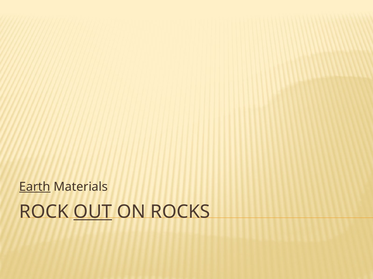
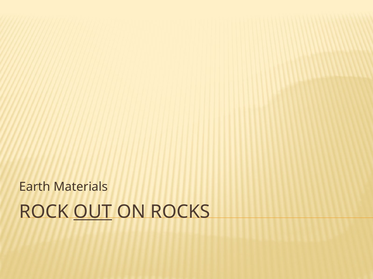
Earth underline: present -> none
